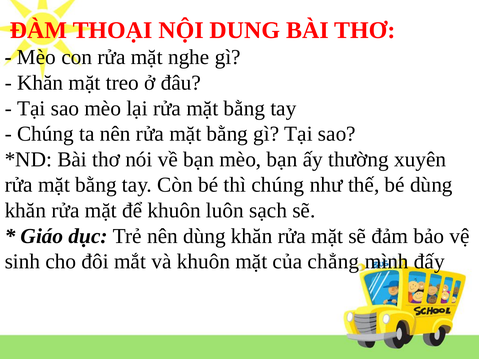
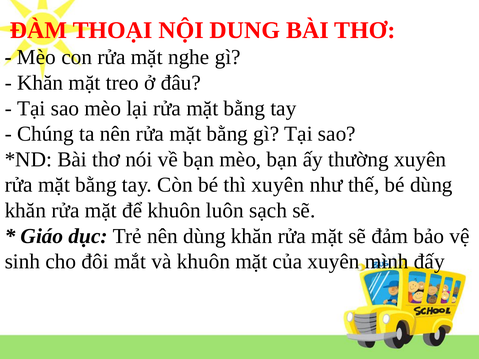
thì chúng: chúng -> xuyên
của chẳng: chẳng -> xuyên
